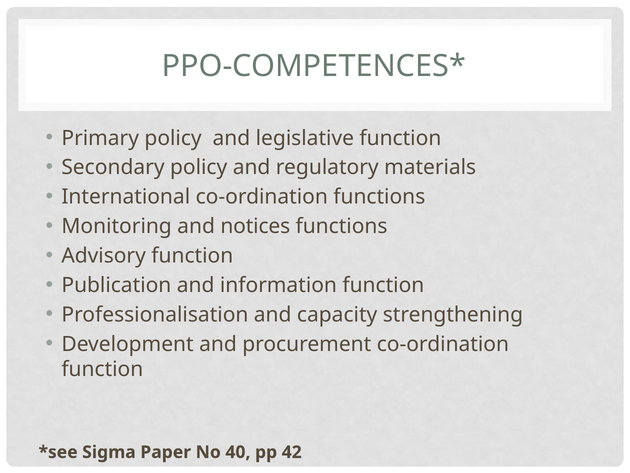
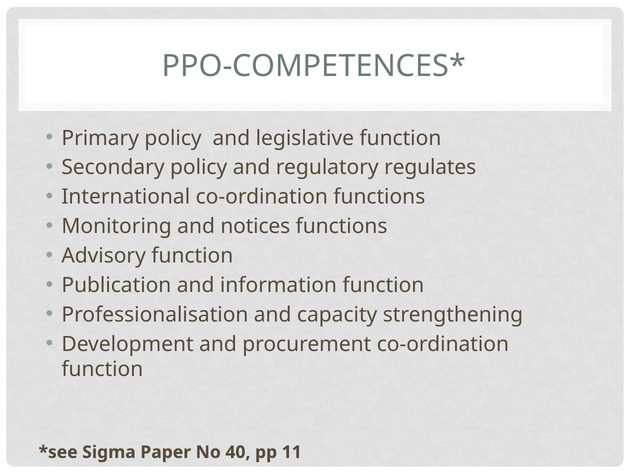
materials: materials -> regulates
42: 42 -> 11
